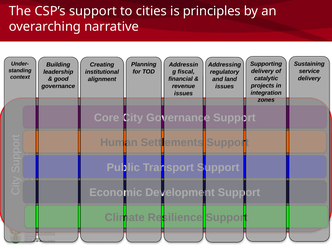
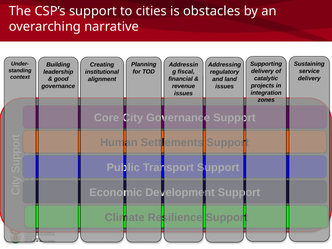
principles: principles -> obstacles
